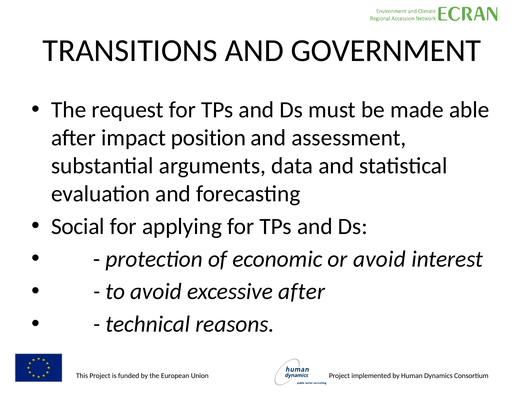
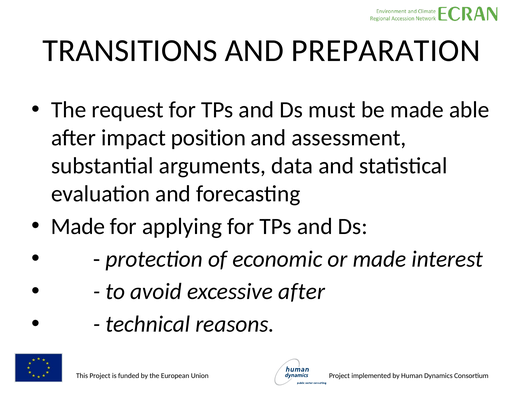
GOVERNMENT: GOVERNMENT -> PREPARATION
Social at (78, 226): Social -> Made
or avoid: avoid -> made
